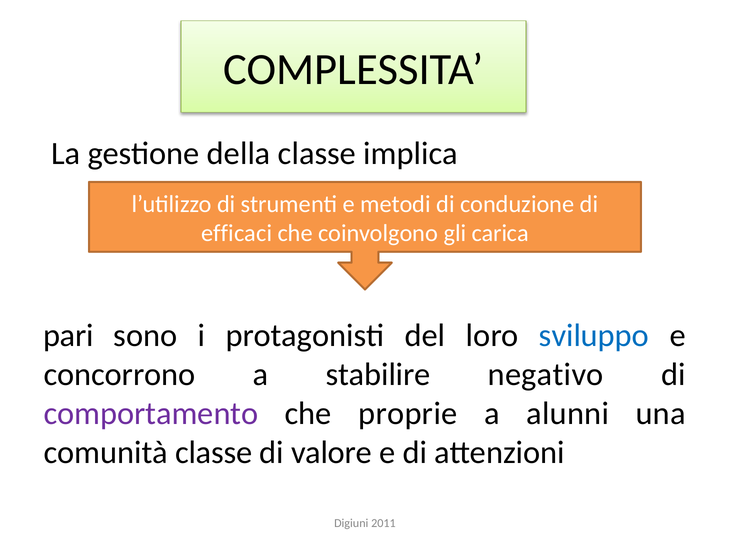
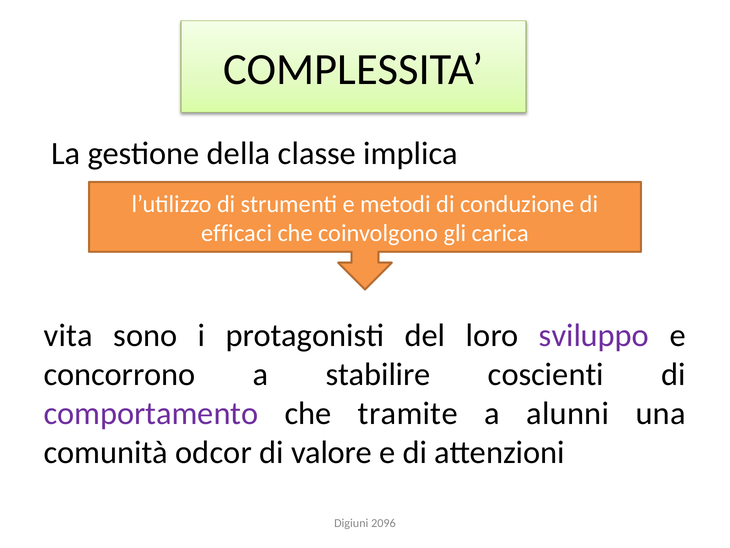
pari: pari -> vita
sviluppo colour: blue -> purple
negativo: negativo -> coscienti
proprie: proprie -> tramite
comunità classe: classe -> odcor
2011: 2011 -> 2096
